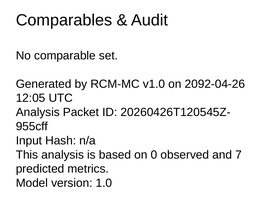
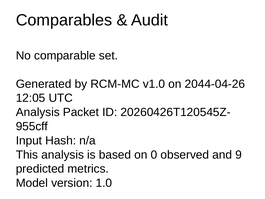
2092-04-26: 2092-04-26 -> 2044-04-26
7: 7 -> 9
